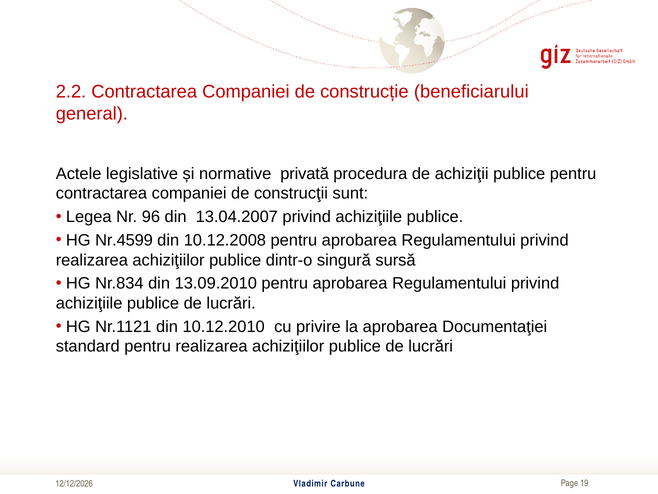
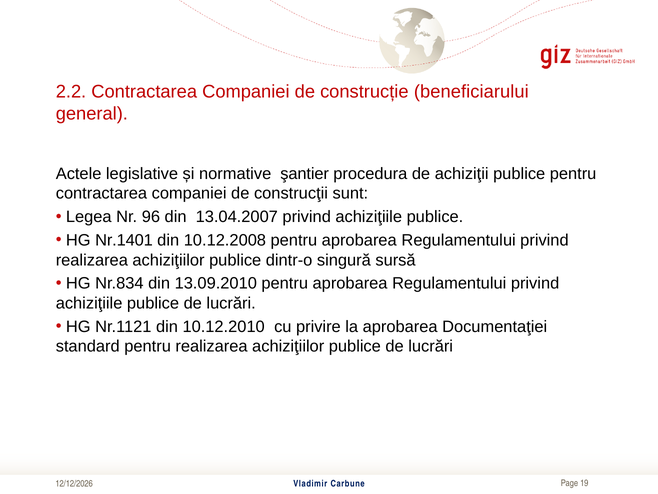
privată: privată -> şantier
Nr.4599: Nr.4599 -> Nr.1401
